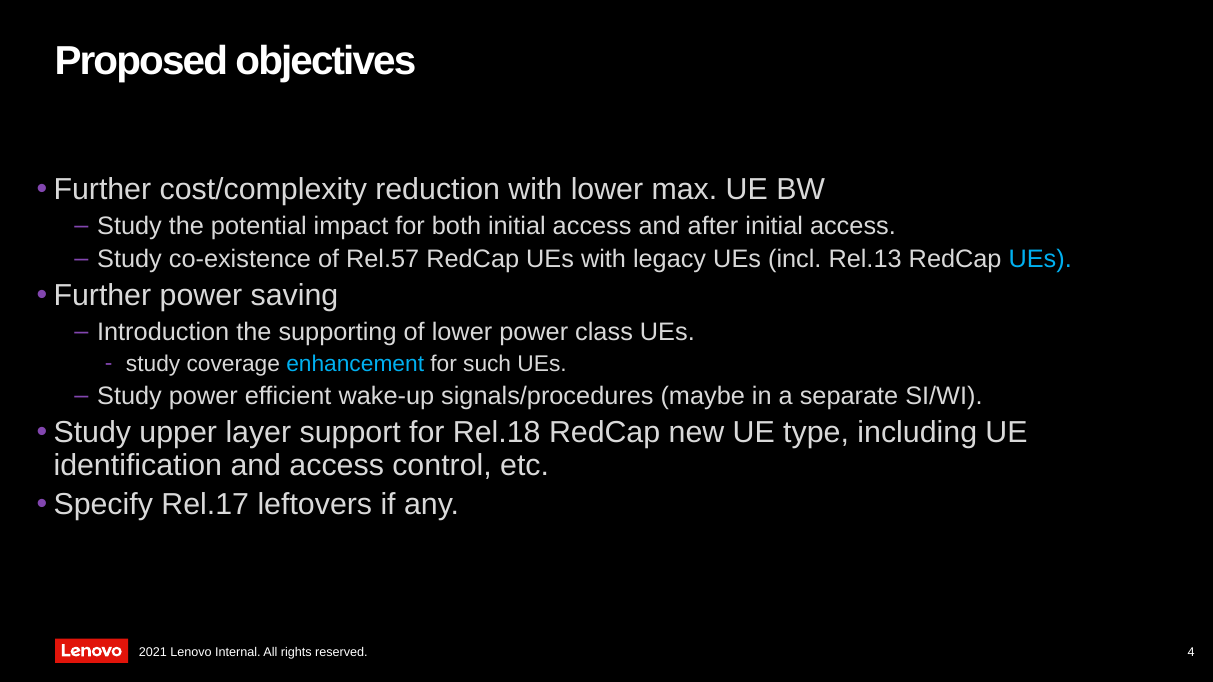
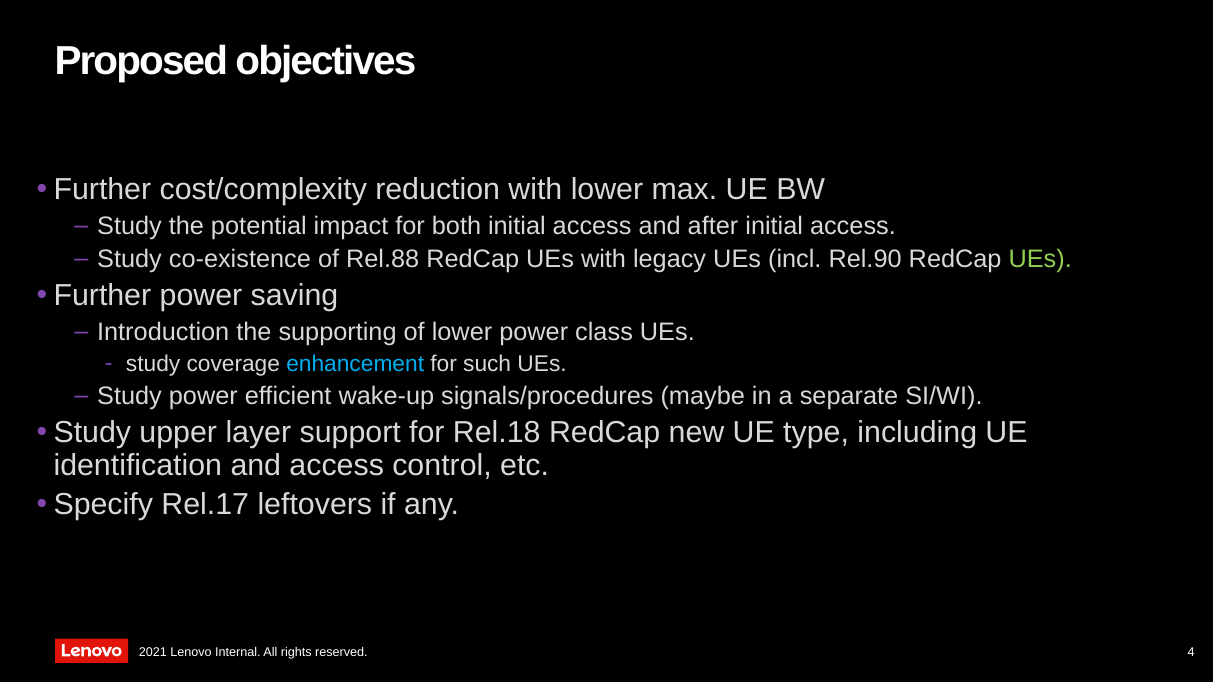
Rel.57: Rel.57 -> Rel.88
Rel.13: Rel.13 -> Rel.90
UEs at (1040, 260) colour: light blue -> light green
